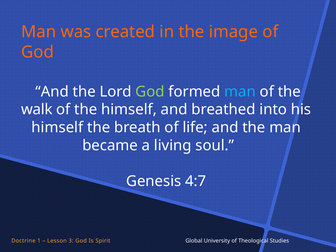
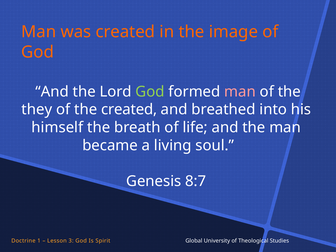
man at (240, 92) colour: light blue -> pink
walk: walk -> they
the himself: himself -> created
4:7: 4:7 -> 8:7
